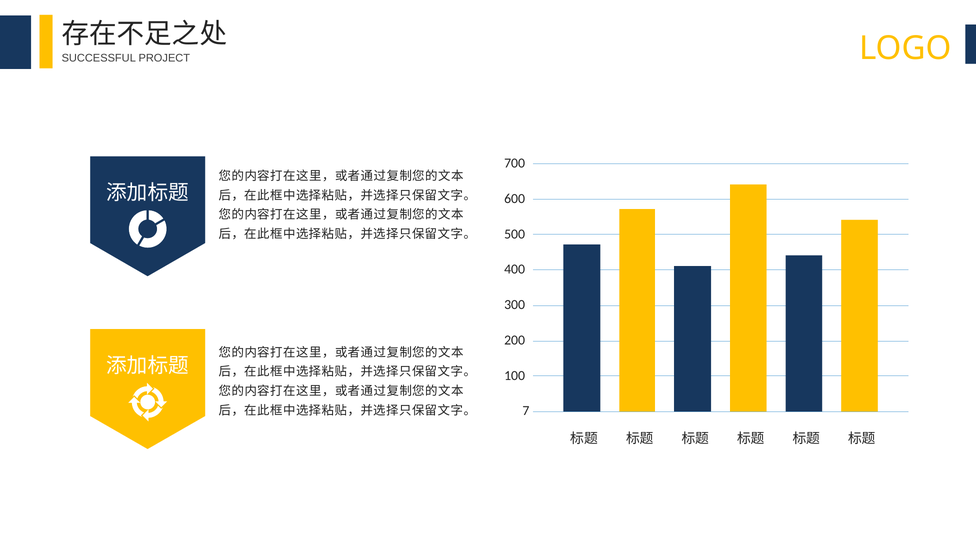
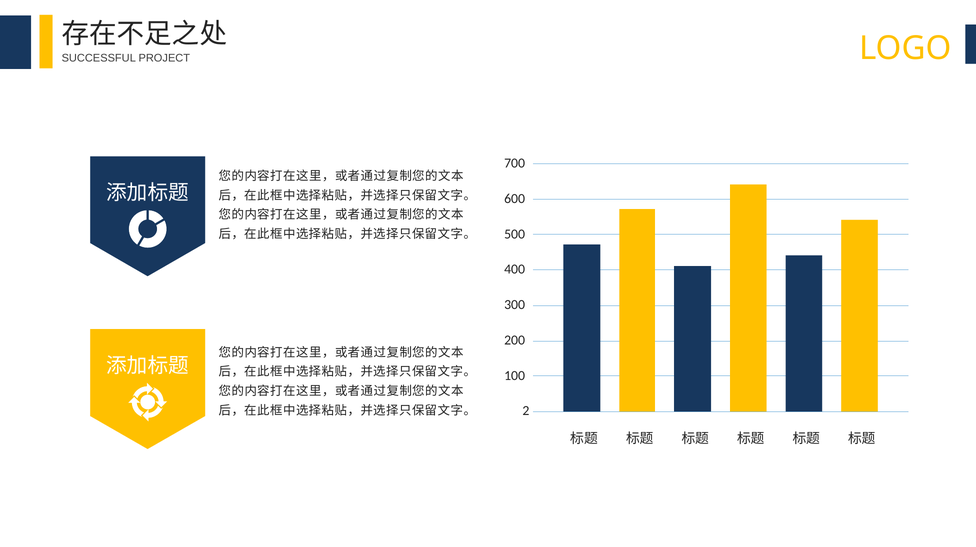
7: 7 -> 2
